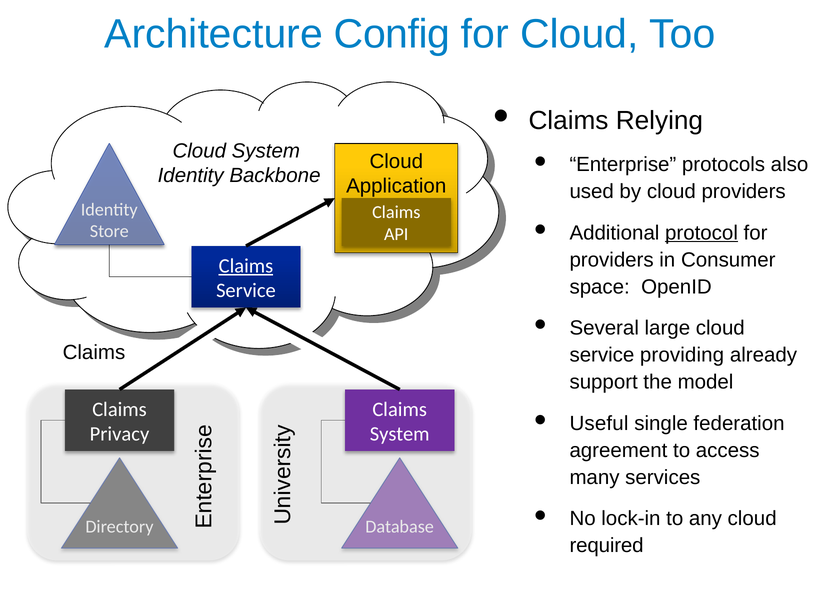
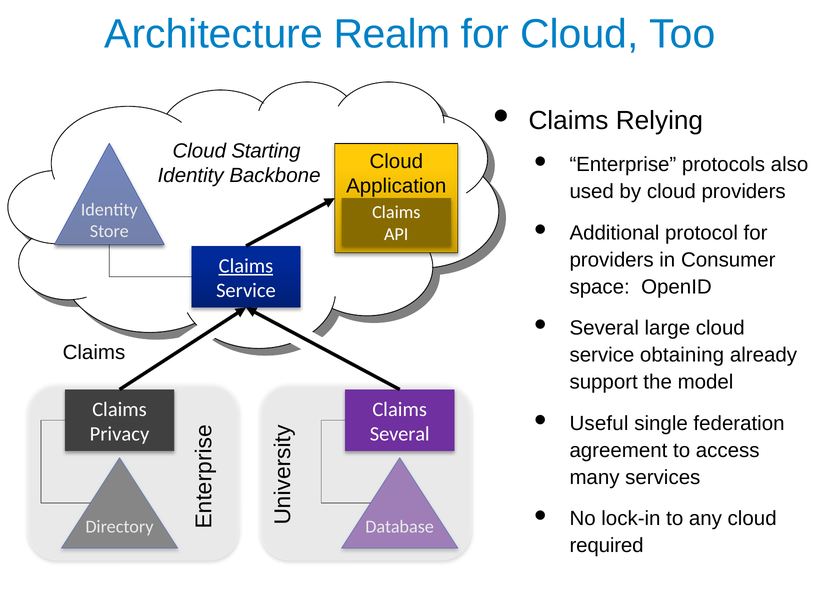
Config: Config -> Realm
Cloud System: System -> Starting
protocol underline: present -> none
providing: providing -> obtaining
System at (400, 434): System -> Several
